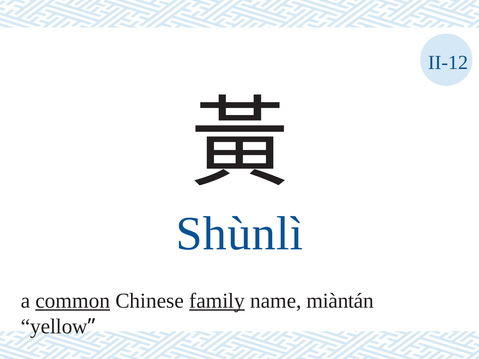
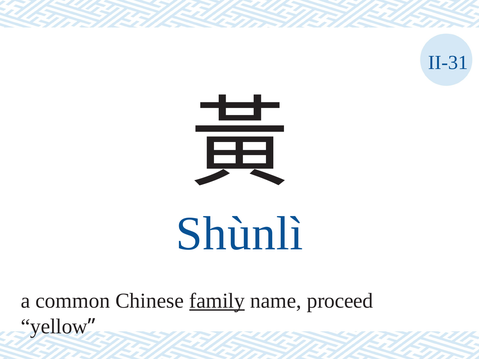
II-12: II-12 -> II-31
common underline: present -> none
miàntán: miàntán -> proceed
